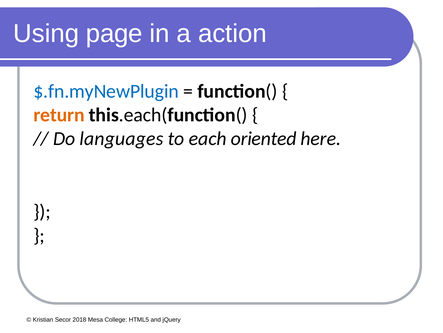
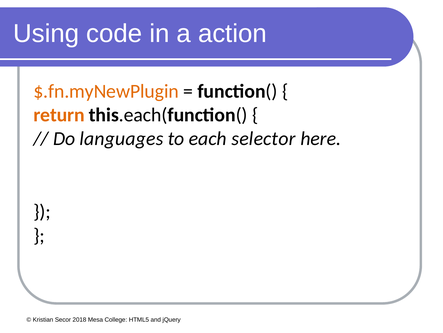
page: page -> code
$.fn.myNewPlugin colour: blue -> orange
oriented: oriented -> selector
